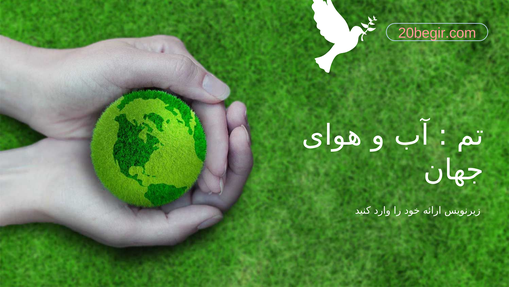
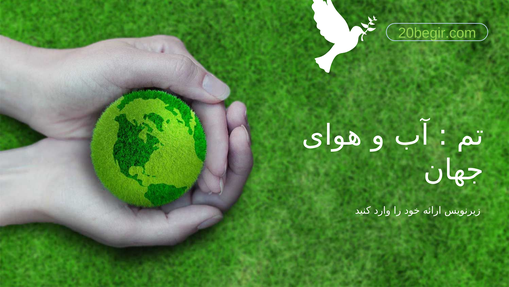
20begir.com colour: pink -> light green
